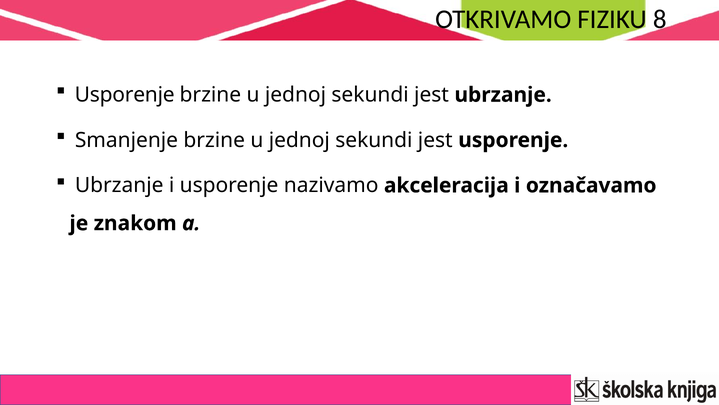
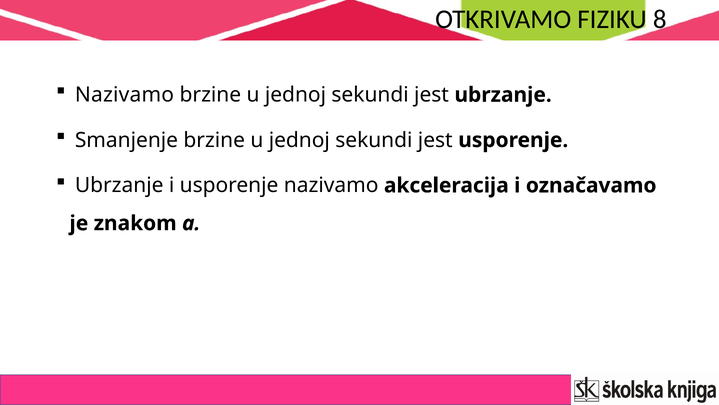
Usporenje at (125, 95): Usporenje -> Nazivamo
